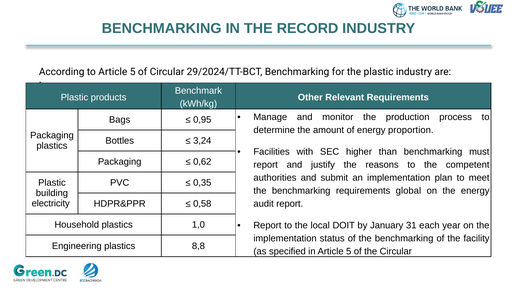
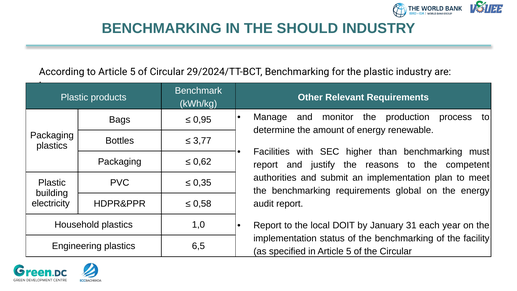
RECORD: RECORD -> SHOULD
proportion: proportion -> renewable
3,24: 3,24 -> 3,77
8,8: 8,8 -> 6,5
